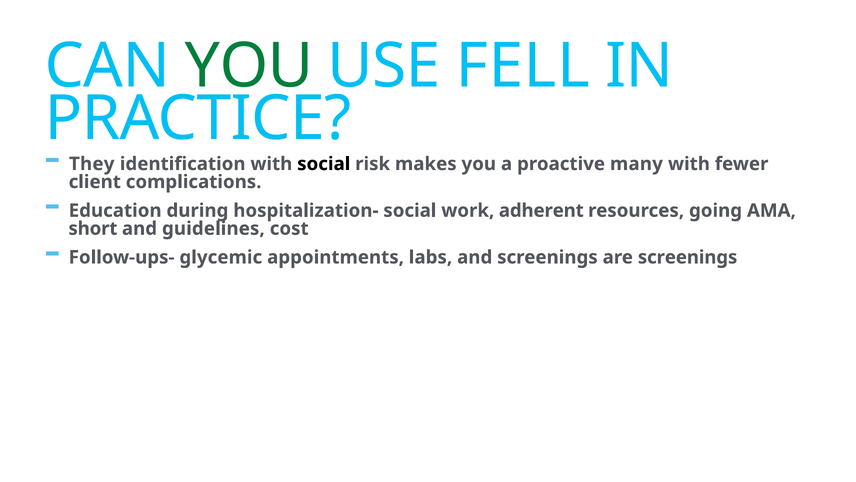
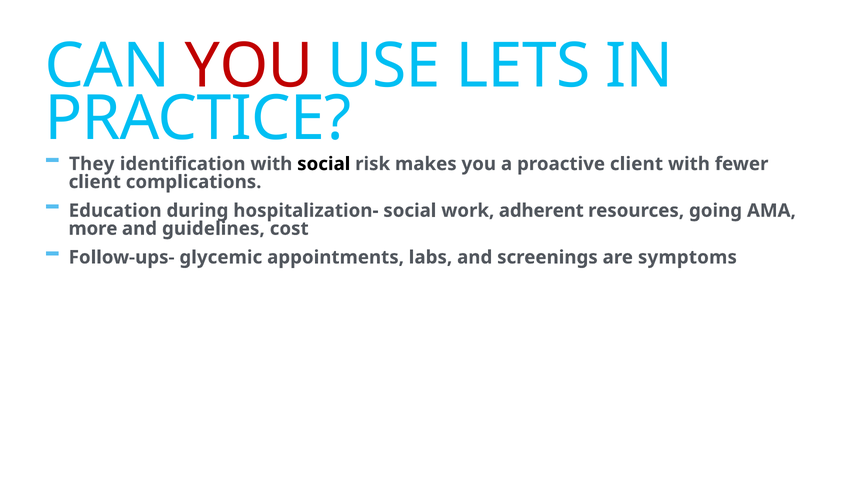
YOU at (249, 66) colour: green -> red
FELL: FELL -> LETS
proactive many: many -> client
short: short -> more
are screenings: screenings -> symptoms
